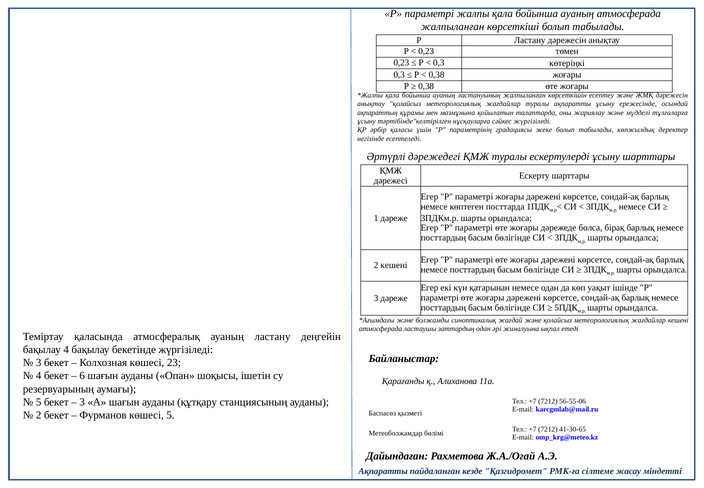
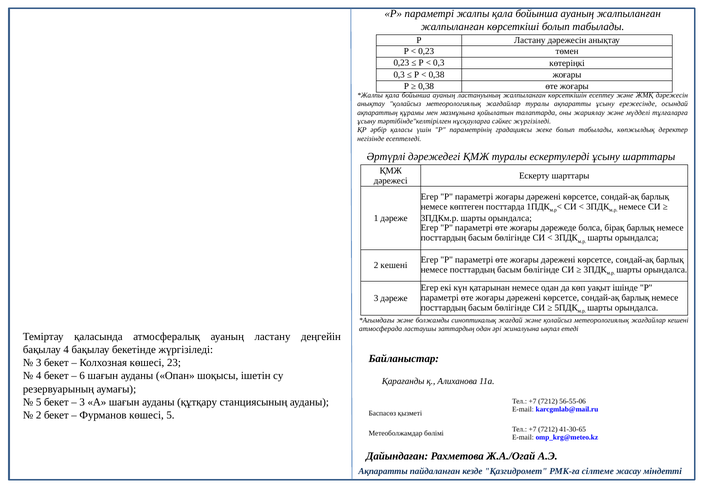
ауаның атмосферада: атмосферада -> жалпыланған
